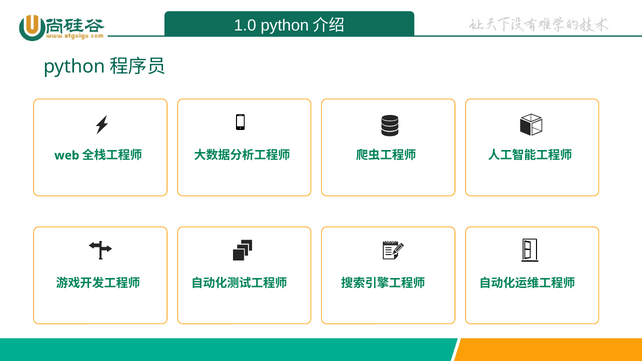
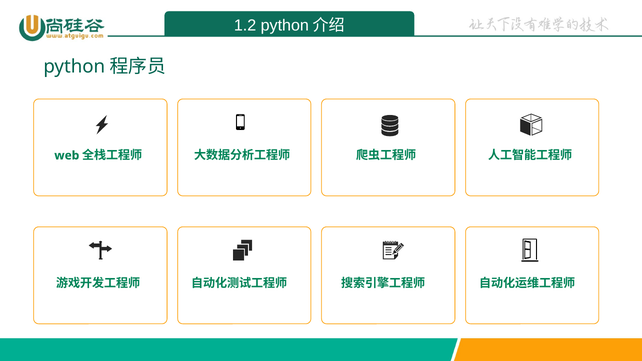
1.0: 1.0 -> 1.2
